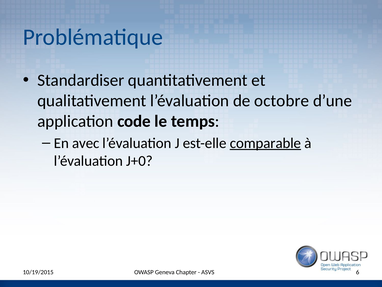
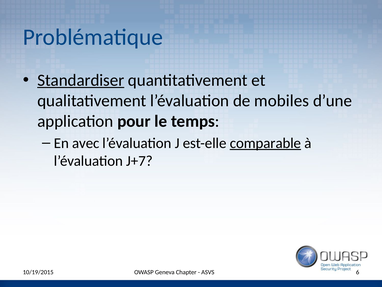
Standardiser underline: none -> present
octobre: octobre -> mobiles
code: code -> pour
J+0: J+0 -> J+7
